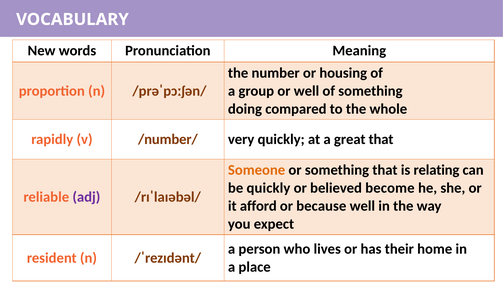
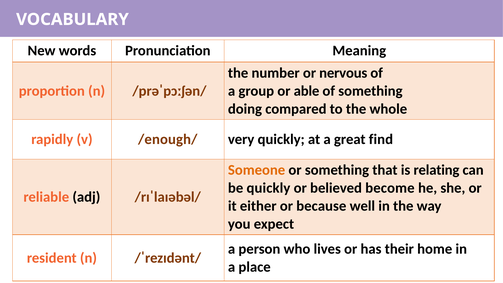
housing: housing -> nervous
or well: well -> able
/number/: /number/ -> /enough/
great that: that -> find
adj colour: purple -> black
afford: afford -> either
